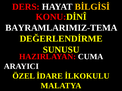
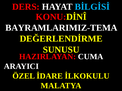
BİLGİSİ colour: yellow -> light blue
